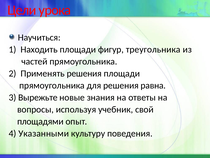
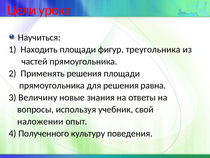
Вырежьте: Вырежьте -> Величину
площадями: площадями -> наложении
Указанными: Указанными -> Полученного
